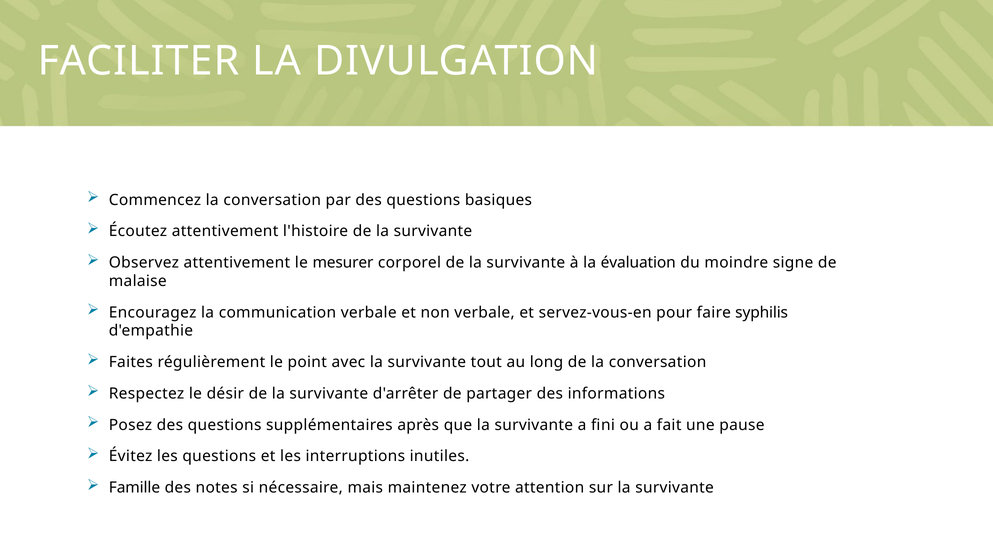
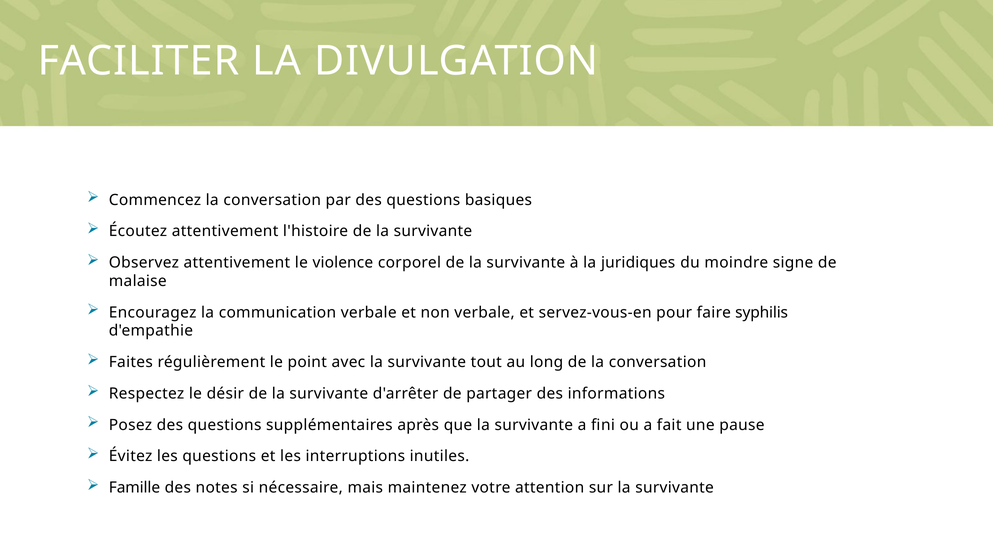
mesurer: mesurer -> violence
évaluation: évaluation -> juridiques
